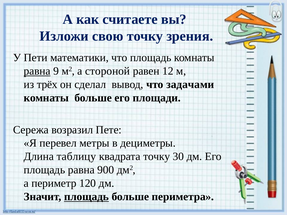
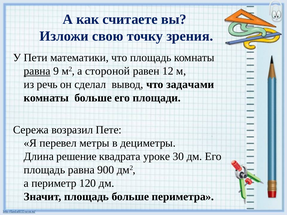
трёх: трёх -> речь
таблицу: таблицу -> решение
квадрата точку: точку -> уроке
площадь at (86, 197) underline: present -> none
